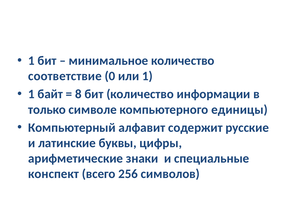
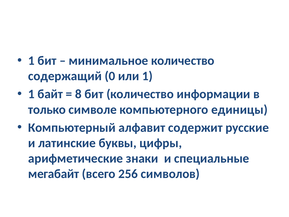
соответствие: соответствие -> содержащий
конспект: конспект -> мегабайт
